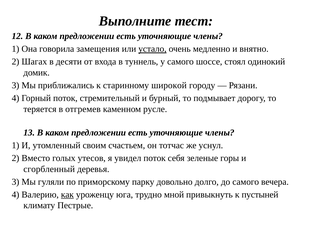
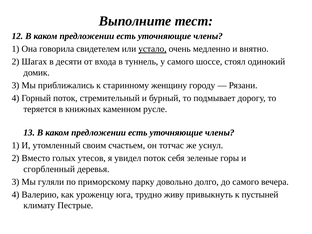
замещения: замещения -> свидетелем
широкой: широкой -> женщину
отгремев: отгремев -> книжных
как underline: present -> none
мной: мной -> живу
